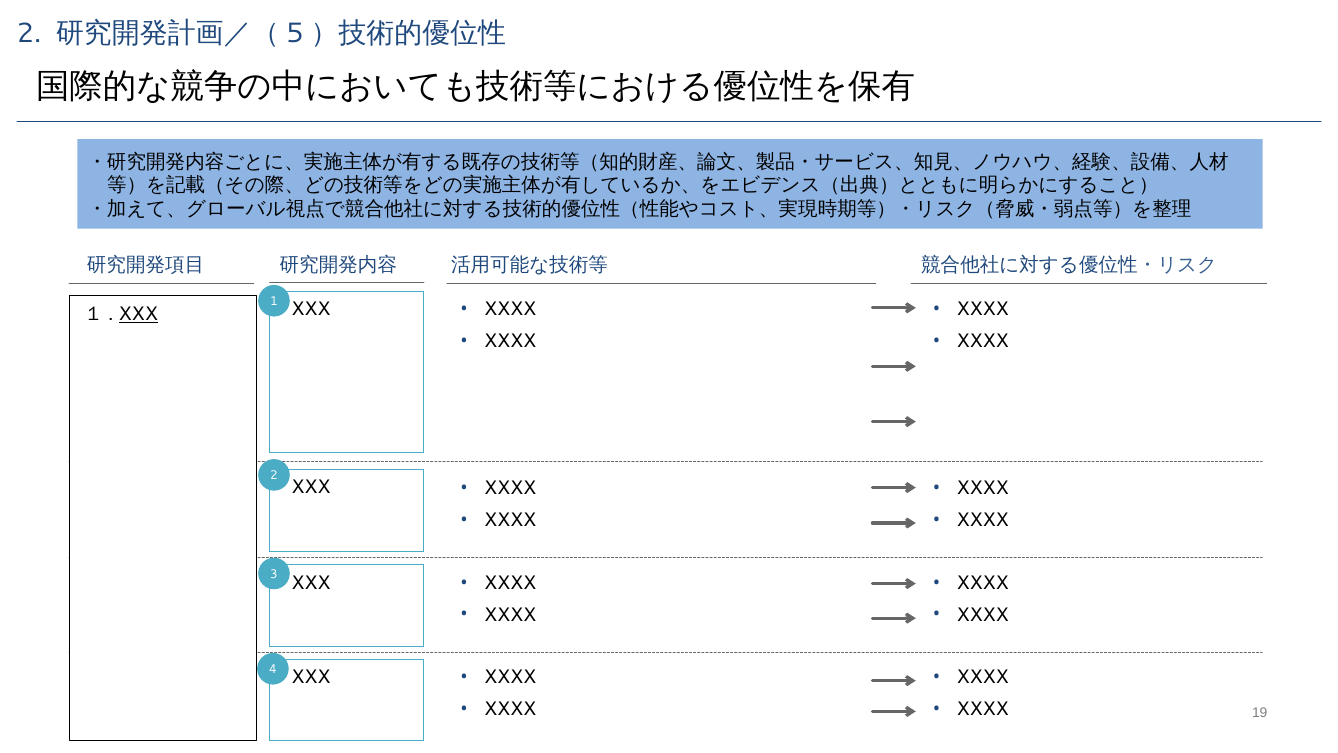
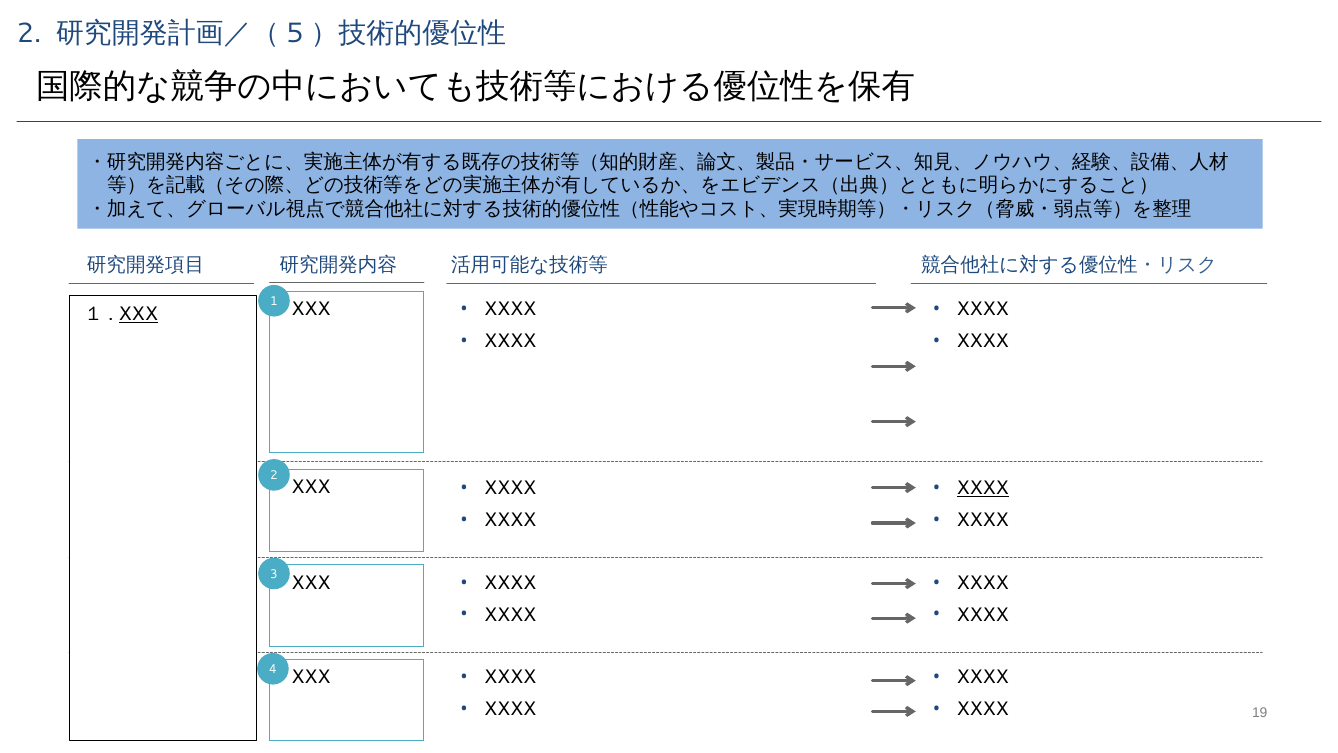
XXXX at (983, 488) underline: none -> present
